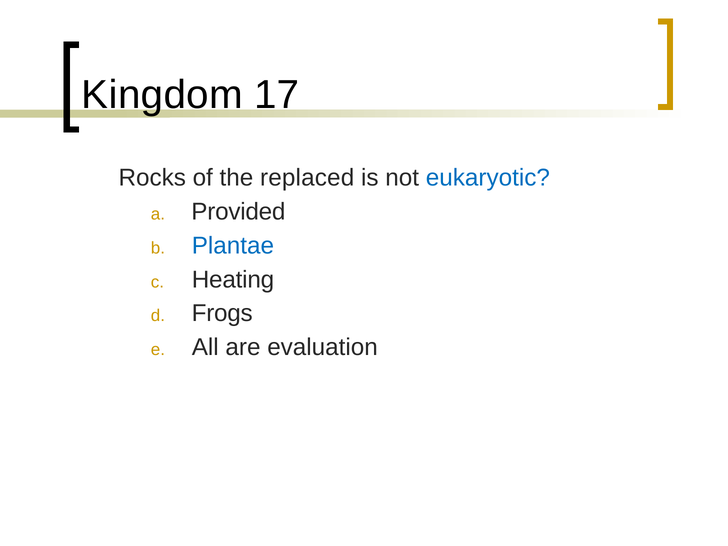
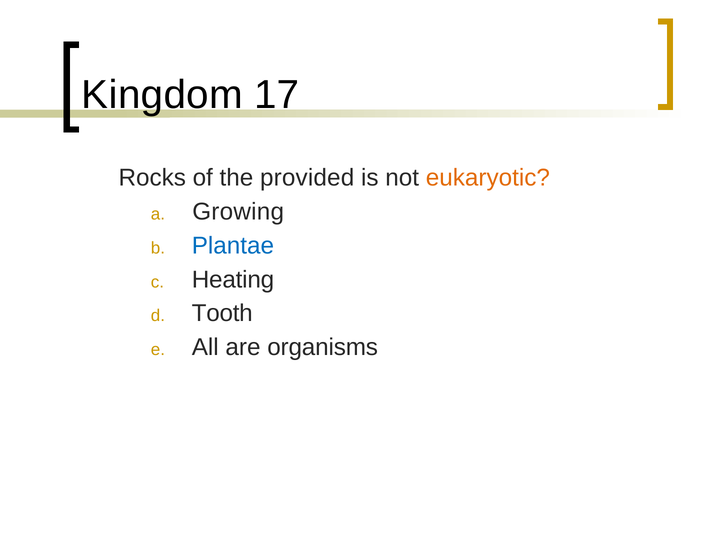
replaced: replaced -> provided
eukaryotic colour: blue -> orange
Provided: Provided -> Growing
Frogs: Frogs -> Tooth
evaluation: evaluation -> organisms
